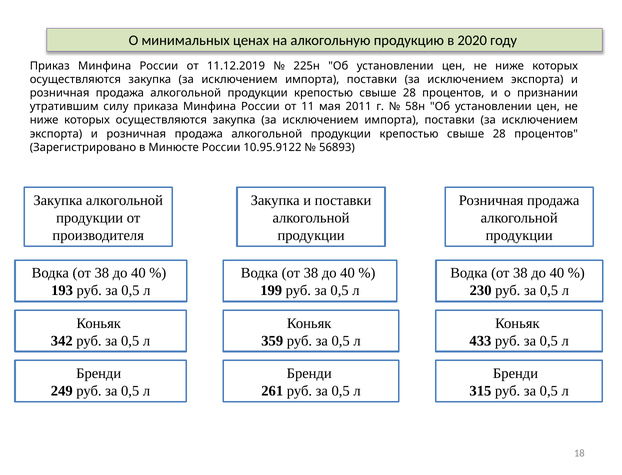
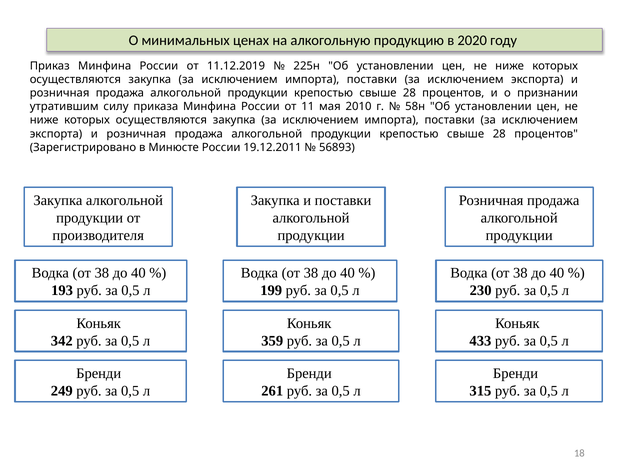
2011: 2011 -> 2010
10.95.9122: 10.95.9122 -> 19.12.2011
